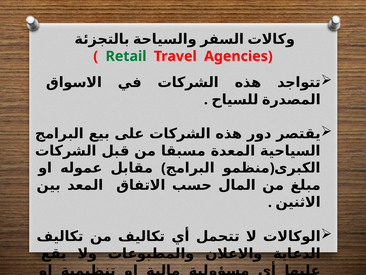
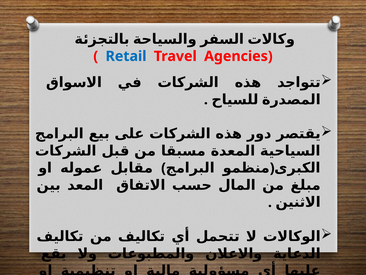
Retail colour: green -> blue
